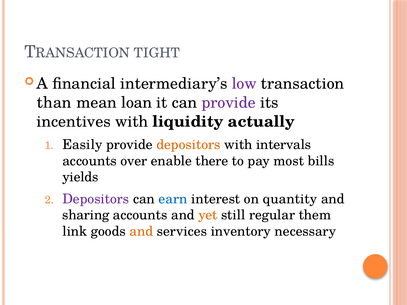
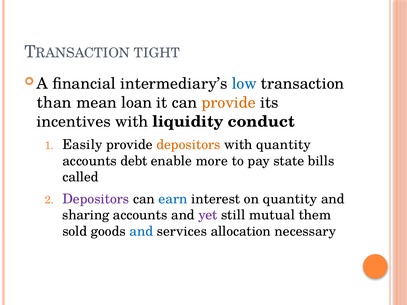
low colour: purple -> blue
provide at (229, 103) colour: purple -> orange
actually: actually -> conduct
with intervals: intervals -> quantity
over: over -> debt
there: there -> more
most: most -> state
yields: yields -> called
yet colour: orange -> purple
regular: regular -> mutual
link: link -> sold
and at (141, 232) colour: orange -> blue
inventory: inventory -> allocation
